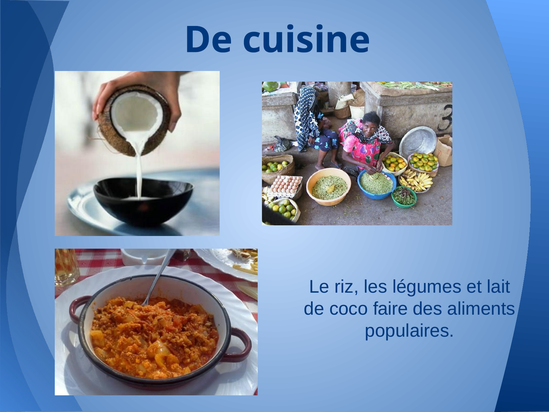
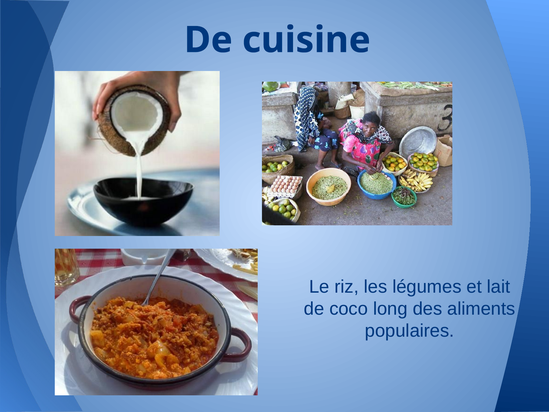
faire: faire -> long
